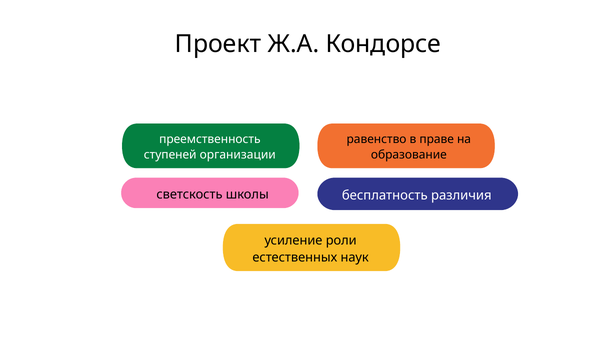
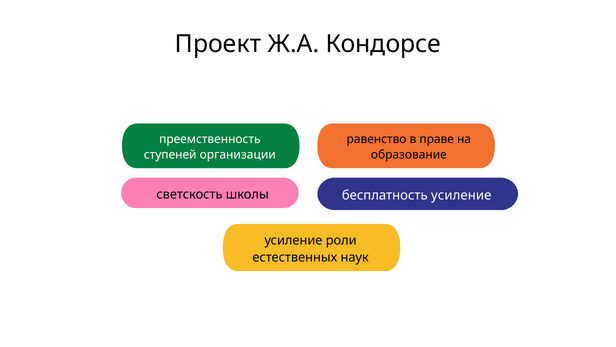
бесплатность различия: различия -> усиление
